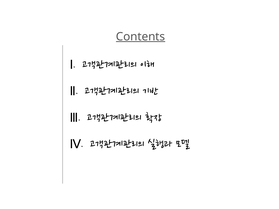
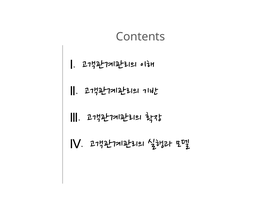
Contents underline: present -> none
